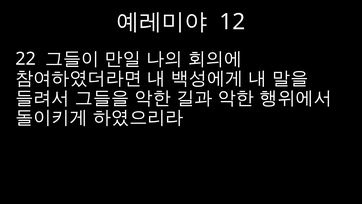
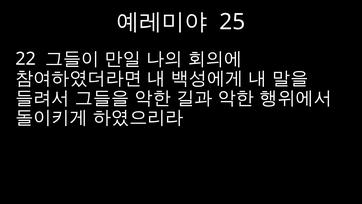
12: 12 -> 25
